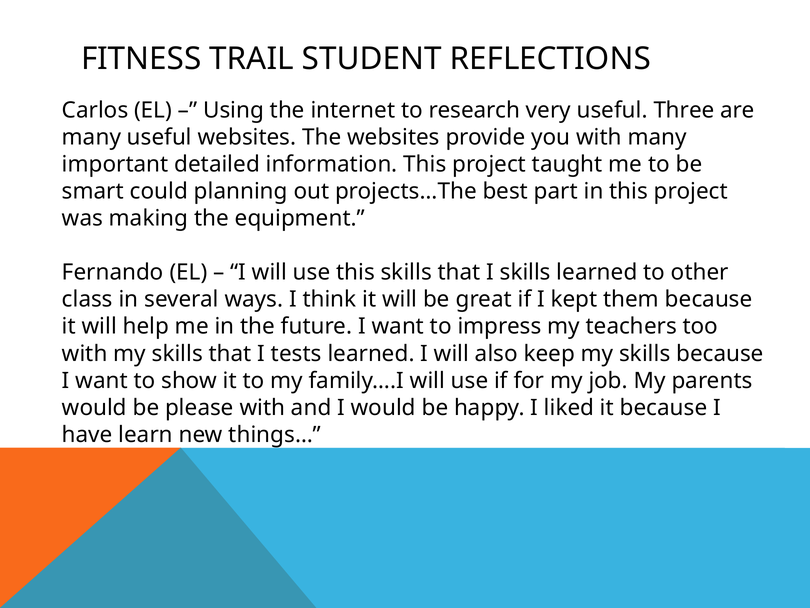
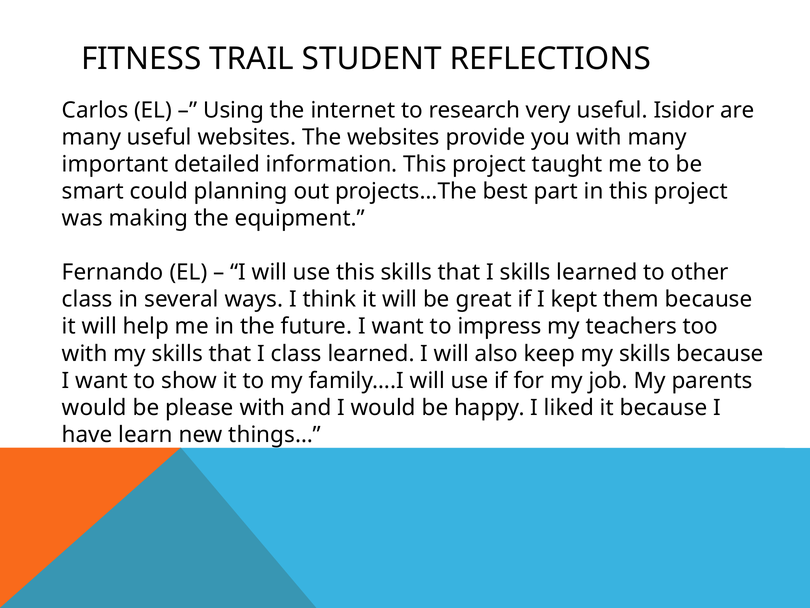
Three: Three -> Isidor
I tests: tests -> class
